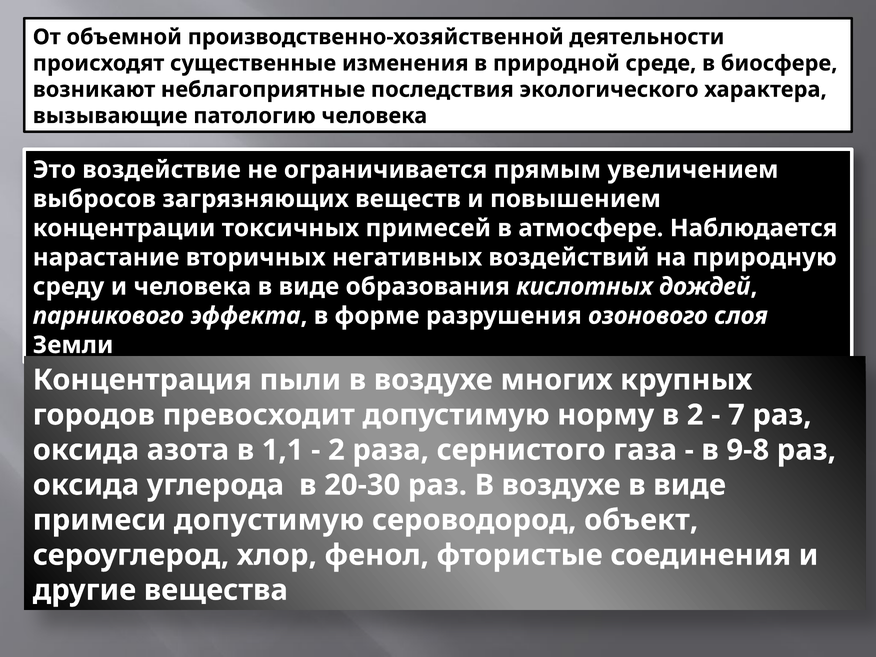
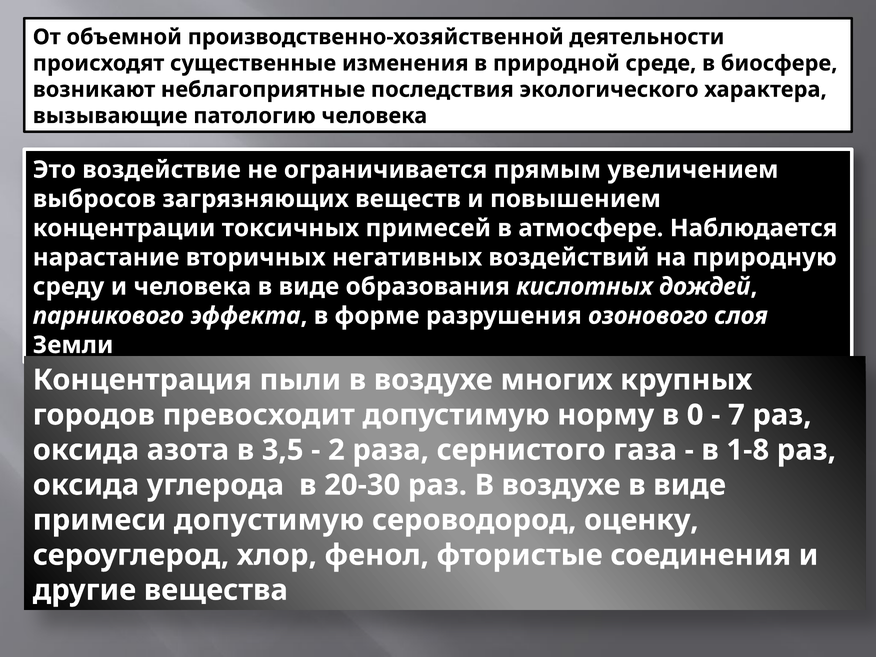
в 2: 2 -> 0
1,1: 1,1 -> 3,5
9-8: 9-8 -> 1-8
объект: объект -> оценку
